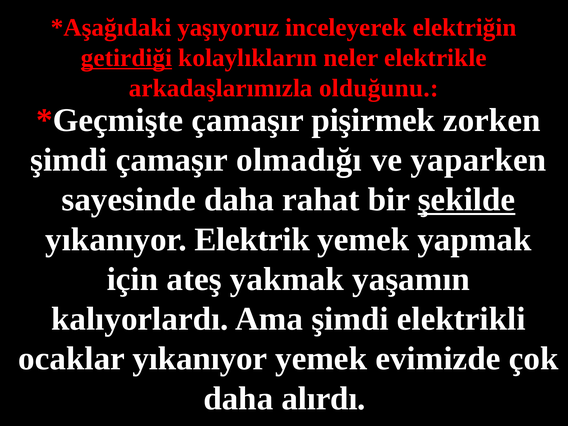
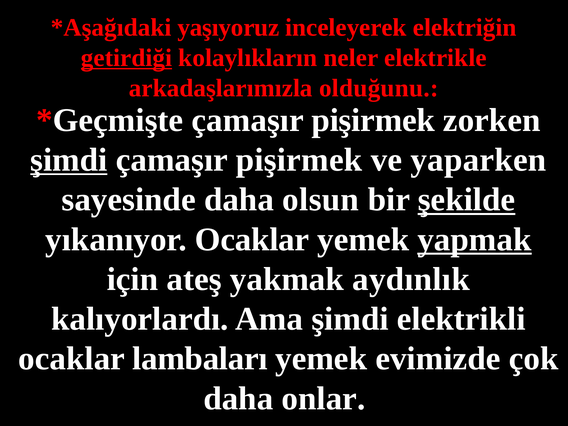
şimdi at (69, 160) underline: none -> present
olmadığı at (299, 160): olmadığı -> pişirmek
rahat: rahat -> olsun
yıkanıyor Elektrik: Elektrik -> Ocaklar
yapmak underline: none -> present
yaşamın: yaşamın -> aydınlık
ocaklar yıkanıyor: yıkanıyor -> lambaları
alırdı: alırdı -> onlar
